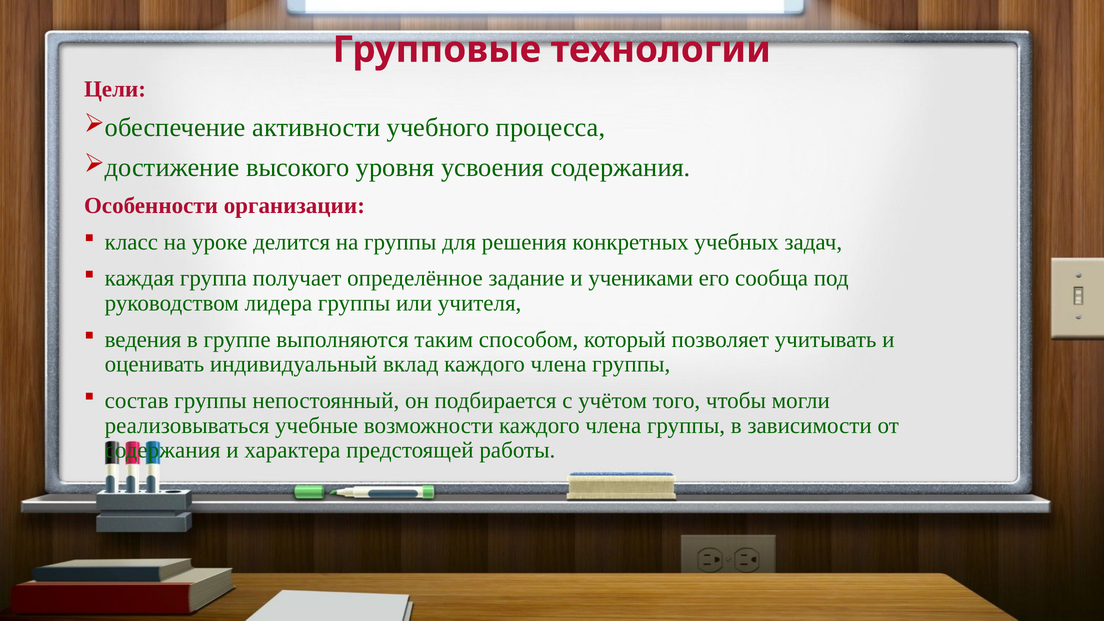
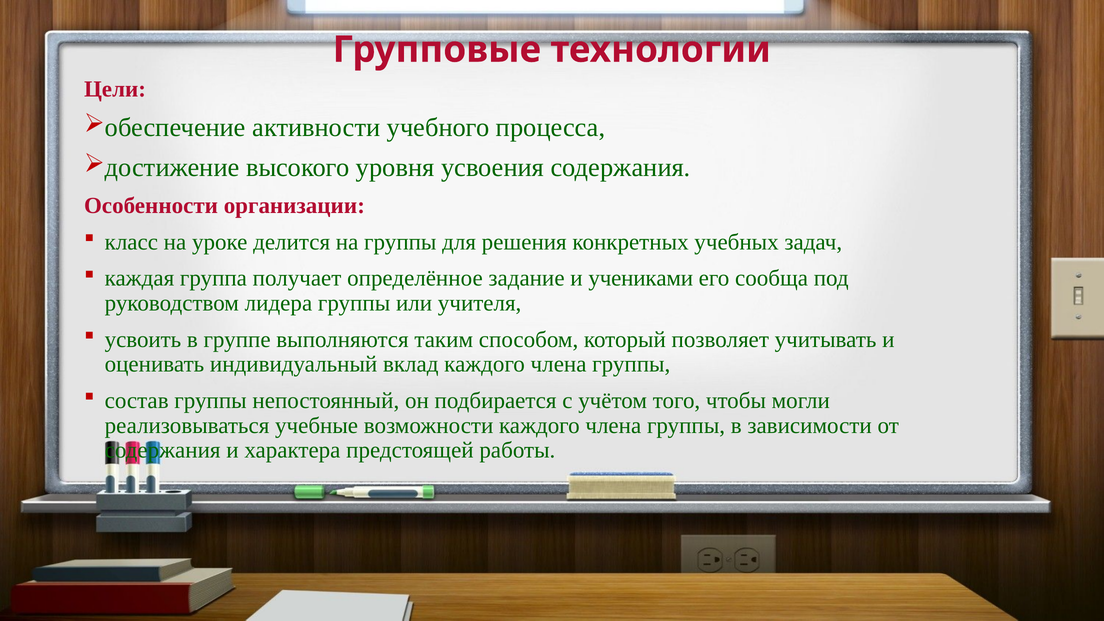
ведения: ведения -> усвоить
